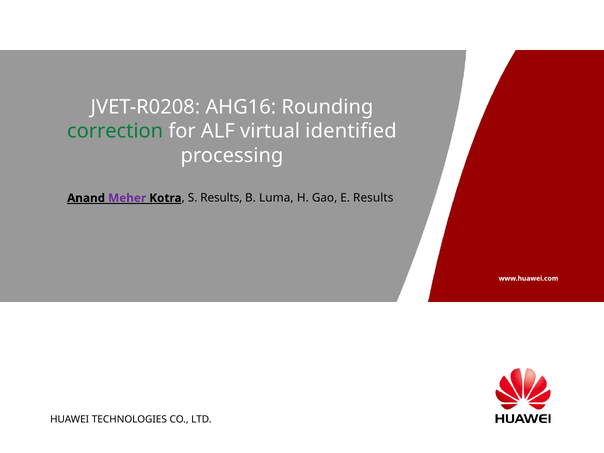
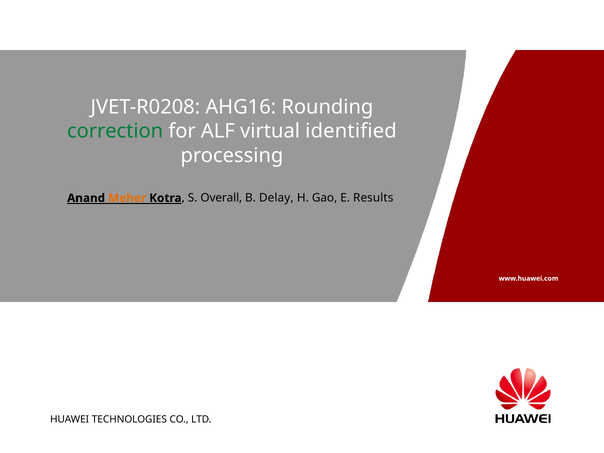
Meher colour: purple -> orange
S Results: Results -> Overall
Luma: Luma -> Delay
